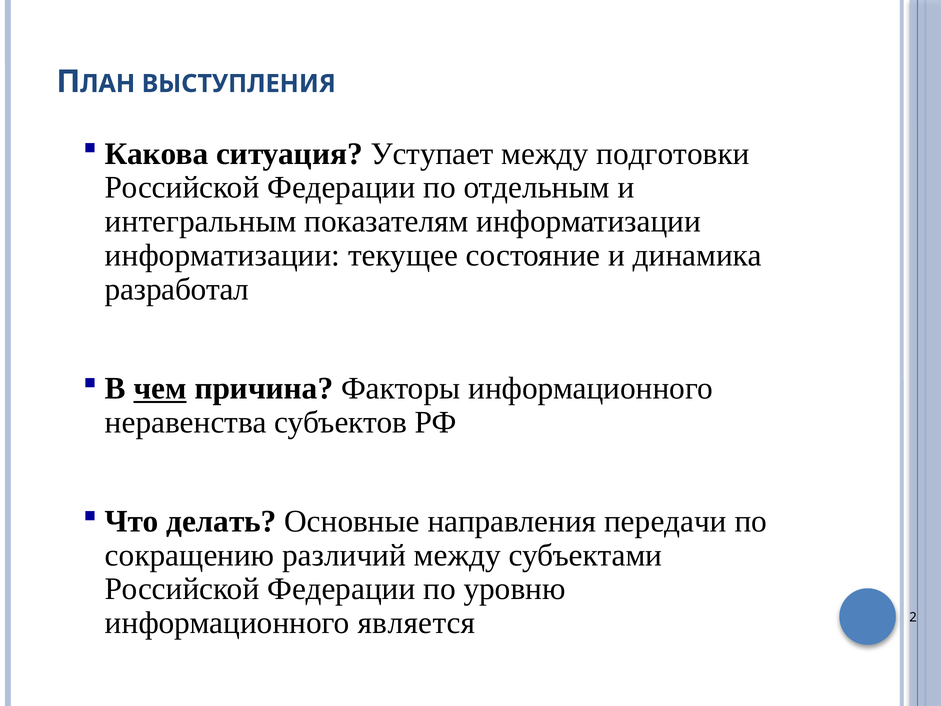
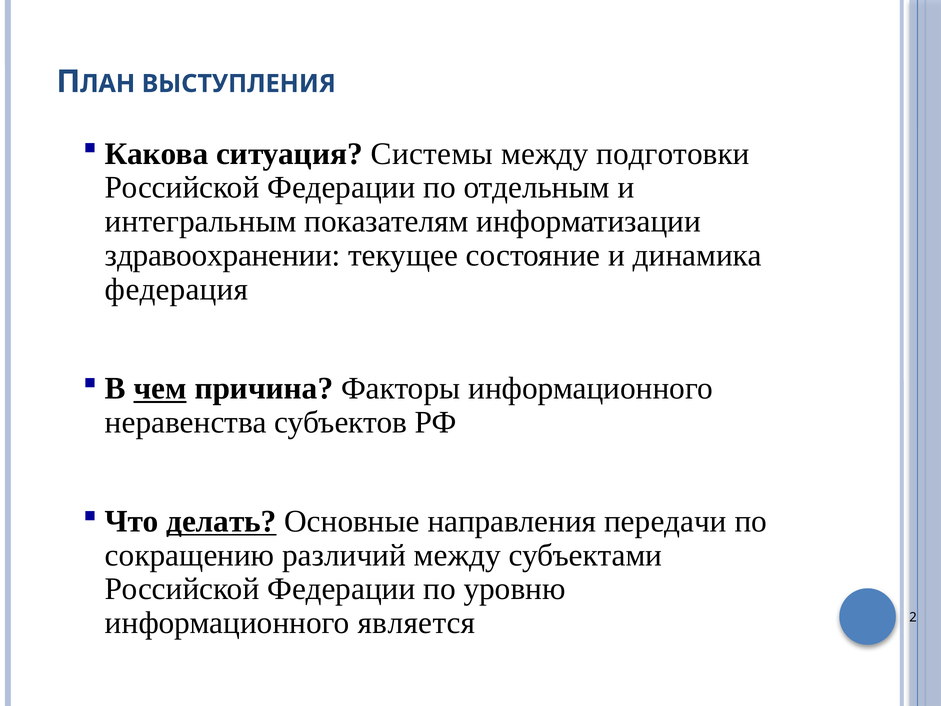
Уступает: Уступает -> Системы
информатизации at (223, 255): информатизации -> здравоохранении
разработал: разработал -> федерация
делать underline: none -> present
